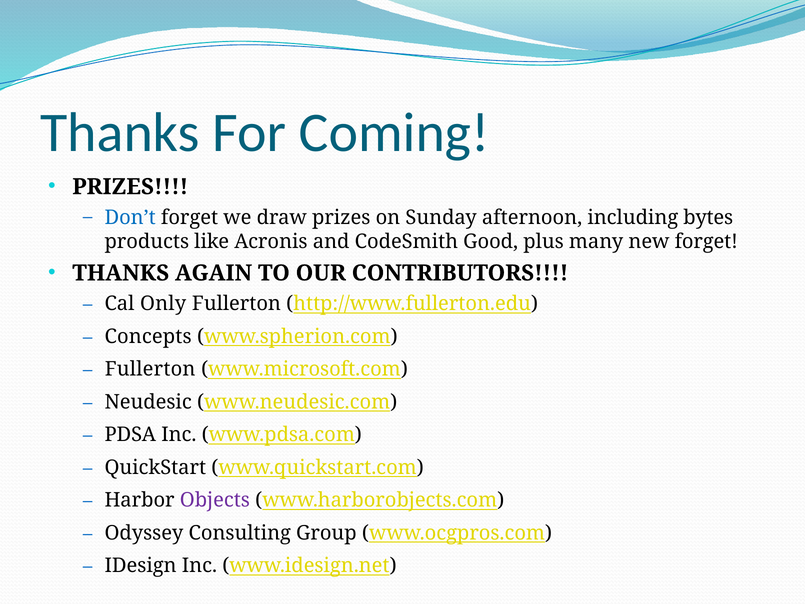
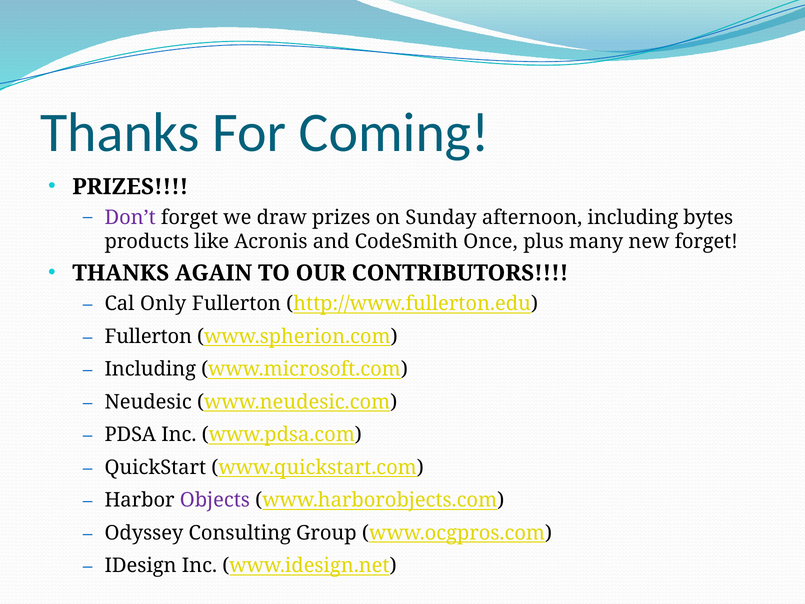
Don’t colour: blue -> purple
Good: Good -> Once
Concepts at (148, 336): Concepts -> Fullerton
Fullerton at (150, 369): Fullerton -> Including
